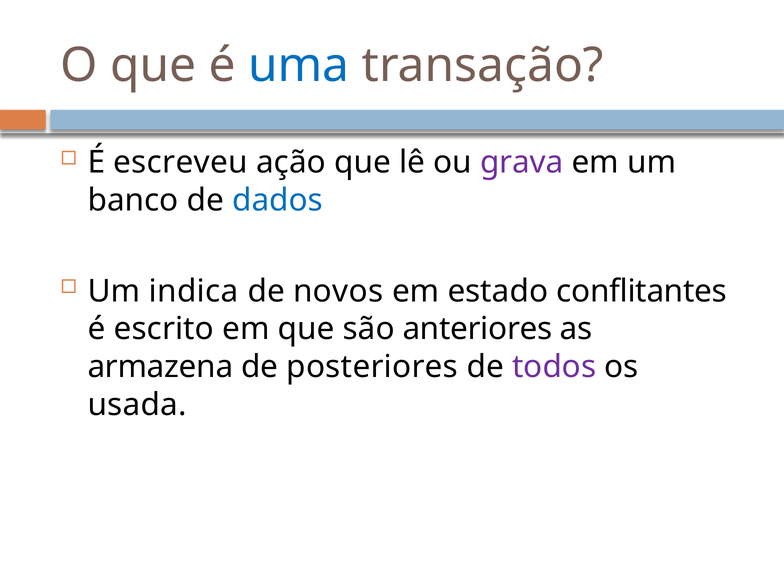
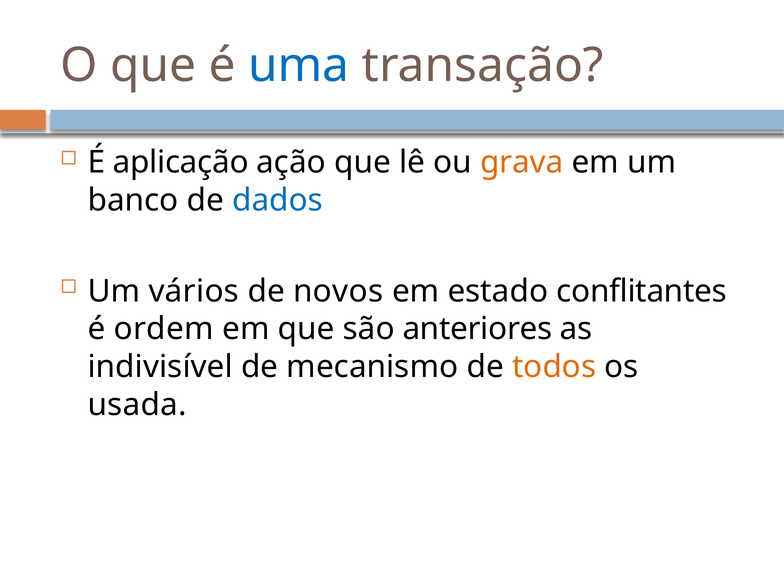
escreveu: escreveu -> aplicação
grava colour: purple -> orange
indica: indica -> vários
escrito: escrito -> ordem
armazena: armazena -> indivisível
posteriores: posteriores -> mecanismo
todos colour: purple -> orange
